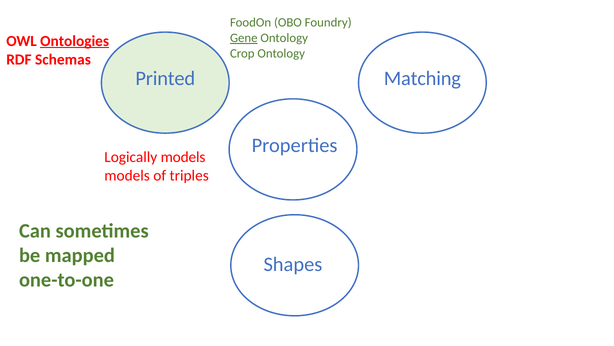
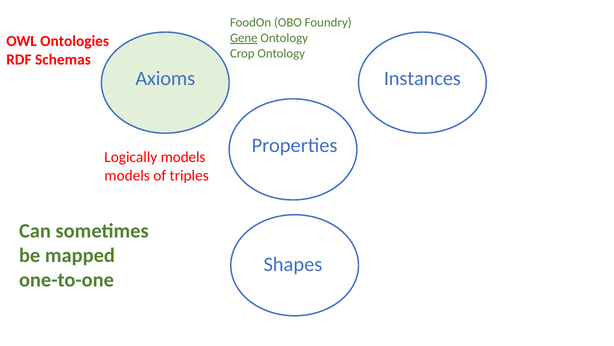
Ontologies underline: present -> none
Printed: Printed -> Axioms
Matching: Matching -> Instances
